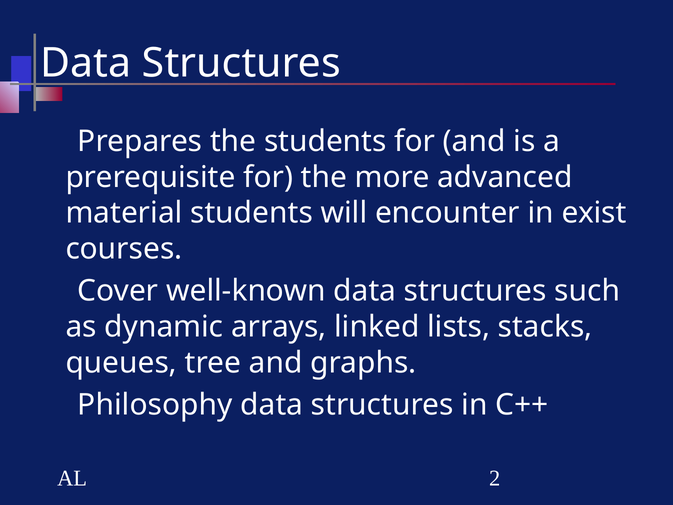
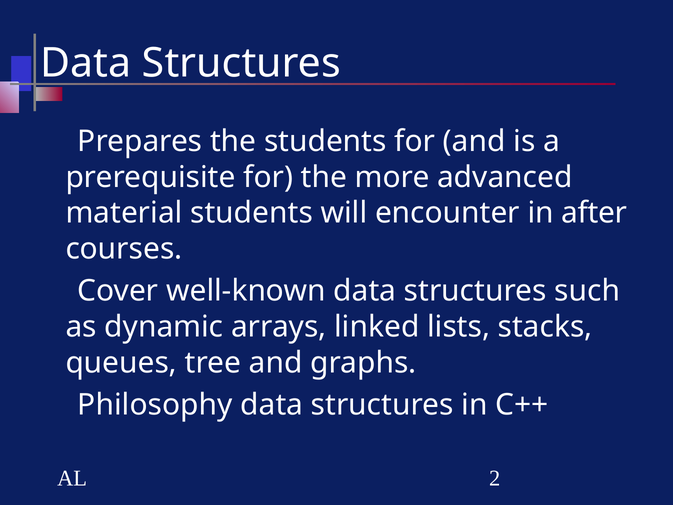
exist: exist -> after
